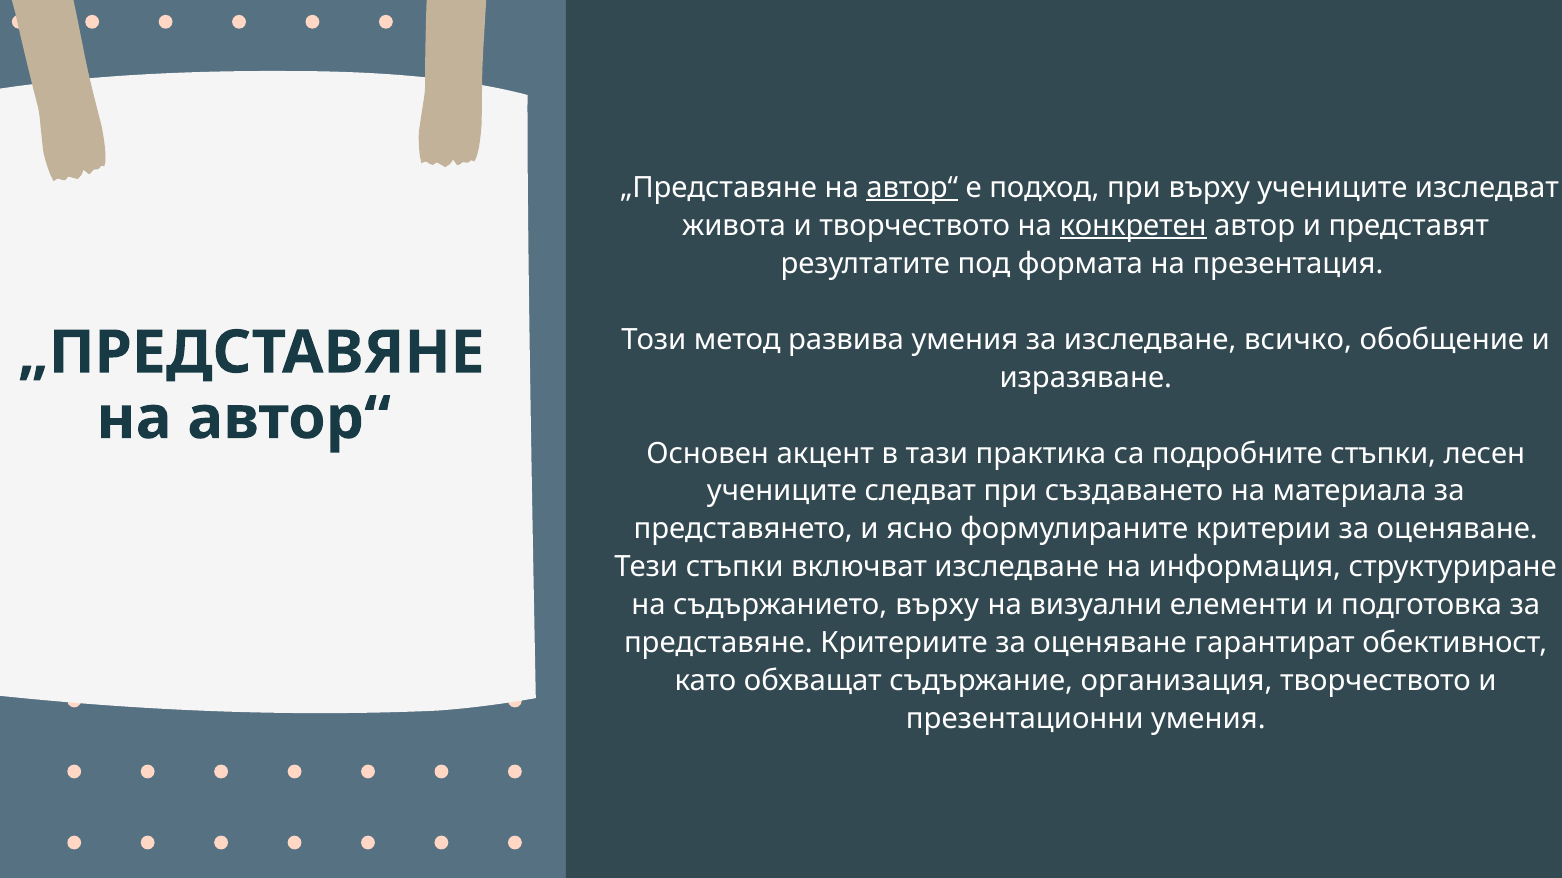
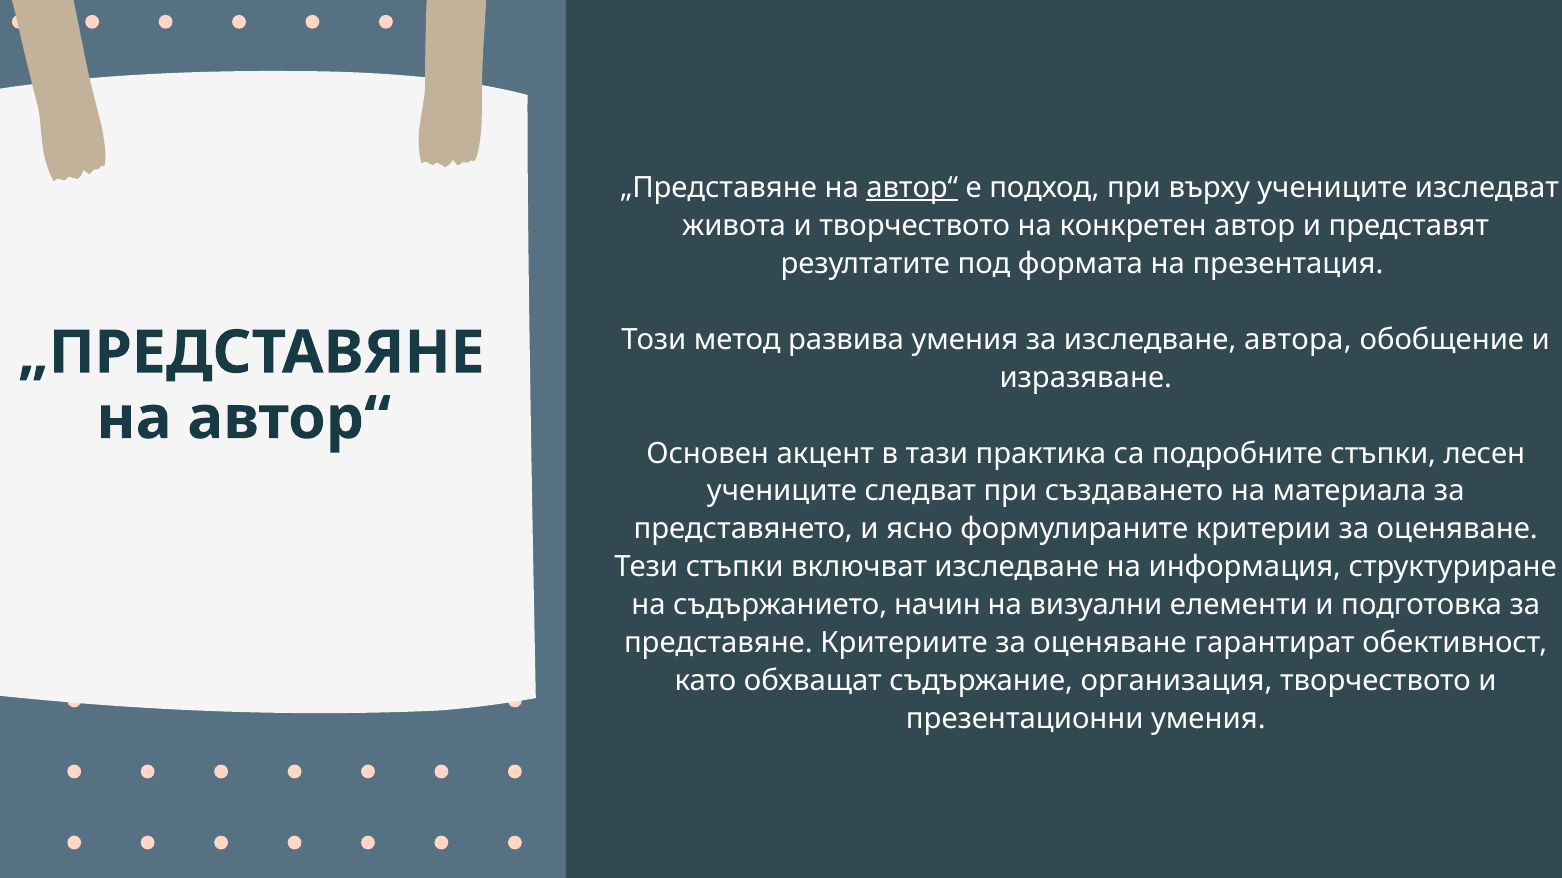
конкретен underline: present -> none
всичко: всичко -> автора
съдържанието върху: върху -> начин
